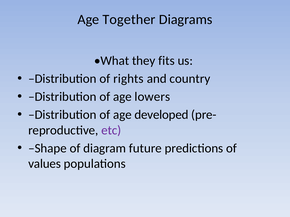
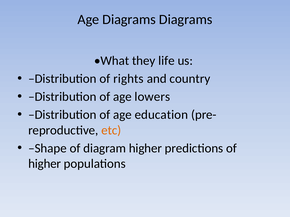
Age Together: Together -> Diagrams
fits: fits -> life
developed: developed -> education
etc colour: purple -> orange
diagram future: future -> higher
values at (45, 164): values -> higher
